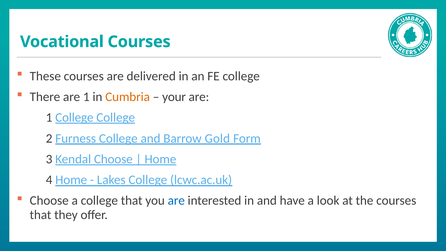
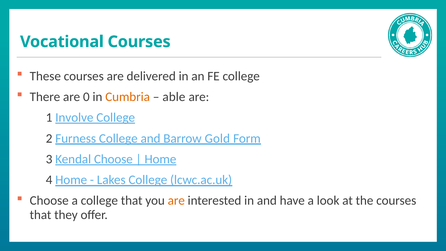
There are 1: 1 -> 0
your: your -> able
1 College: College -> Involve
are at (176, 201) colour: blue -> orange
